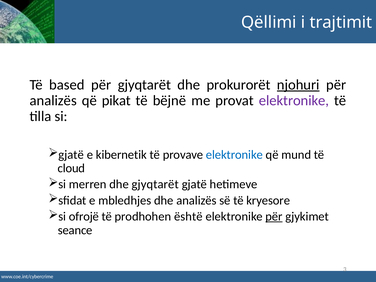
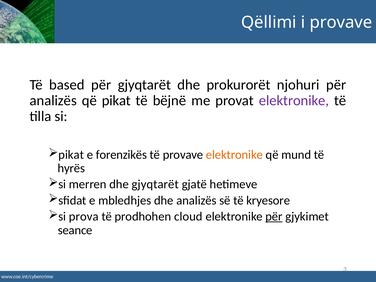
i trajtimit: trajtimit -> provave
njohuri underline: present -> none
gjatë at (71, 155): gjatë -> pikat
kibernetik: kibernetik -> forenzikës
elektronike at (234, 155) colour: blue -> orange
cloud: cloud -> hyrës
ofrojë: ofrojë -> prova
është: është -> cloud
